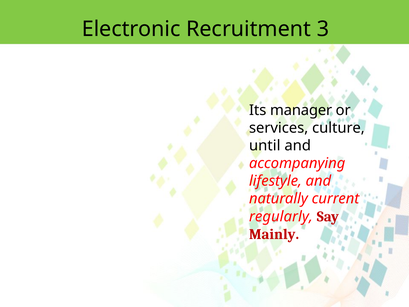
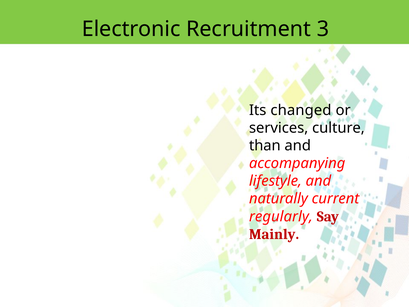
manager: manager -> changed
until: until -> than
